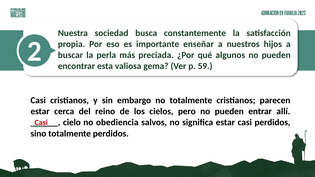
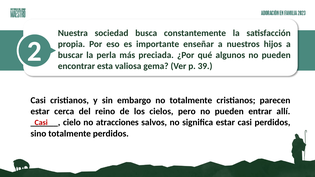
59: 59 -> 39
obediencia: obediencia -> atracciones
